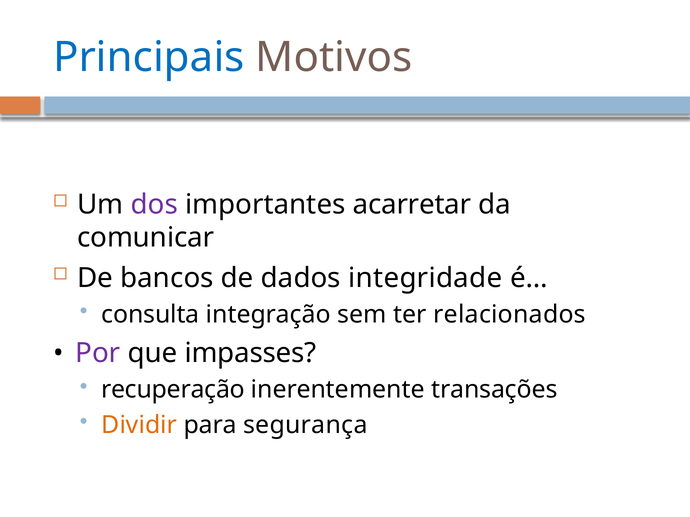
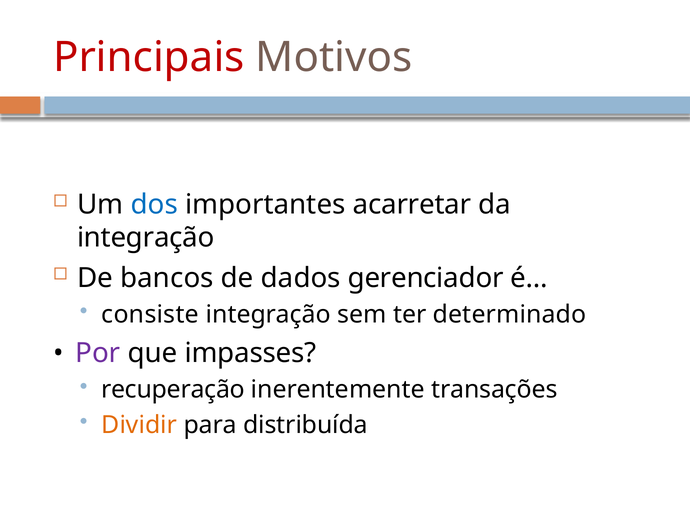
Principais colour: blue -> red
dos colour: purple -> blue
comunicar at (146, 238): comunicar -> integração
integridade: integridade -> gerenciador
consulta: consulta -> consiste
relacionados: relacionados -> determinado
segurança: segurança -> distribuída
